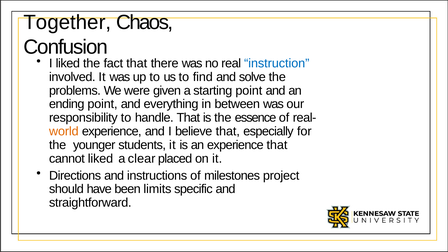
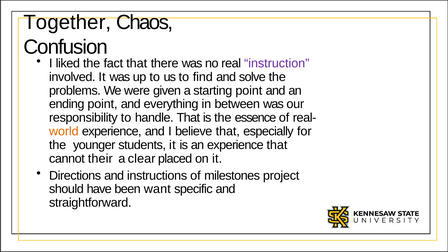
instruction colour: blue -> purple
cannot liked: liked -> their
limits: limits -> want
